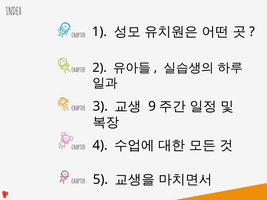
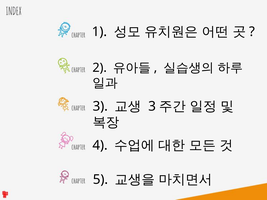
9 at (152, 106): 9 -> 3
